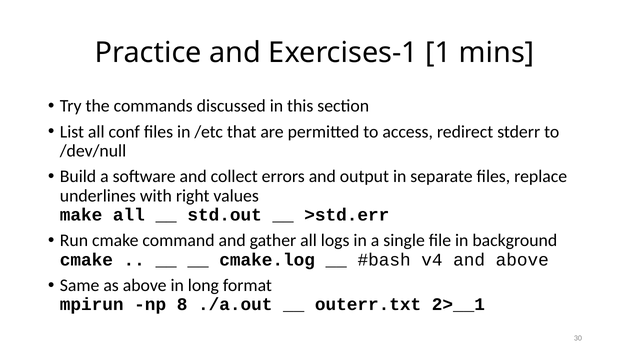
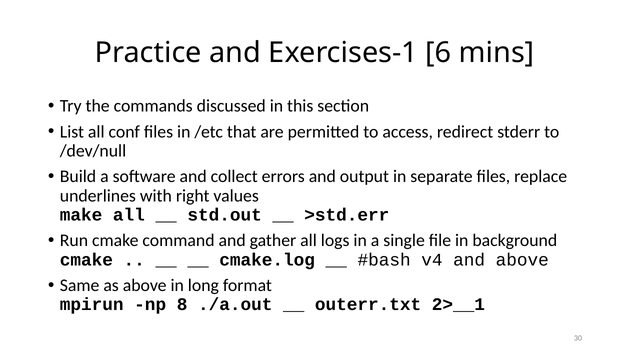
1: 1 -> 6
